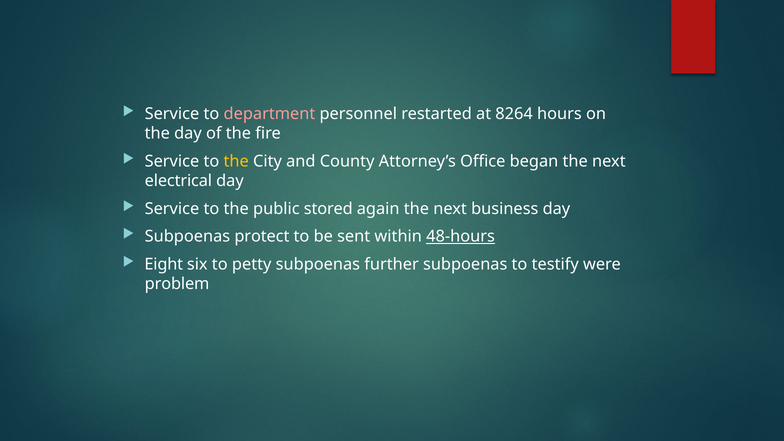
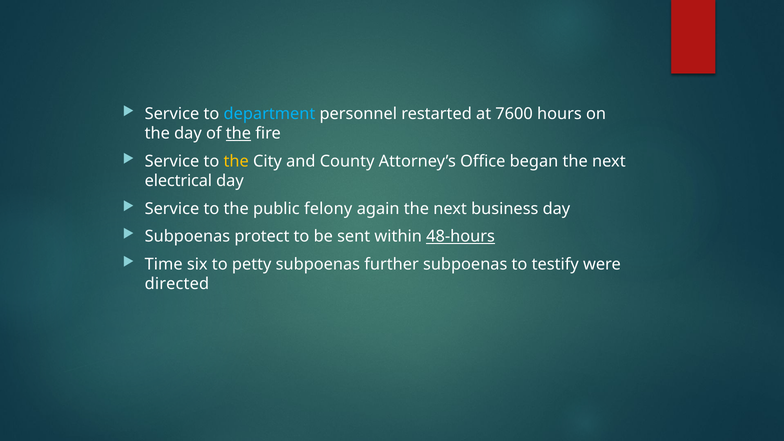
department colour: pink -> light blue
8264: 8264 -> 7600
the at (238, 134) underline: none -> present
stored: stored -> felony
Eight: Eight -> Time
problem: problem -> directed
